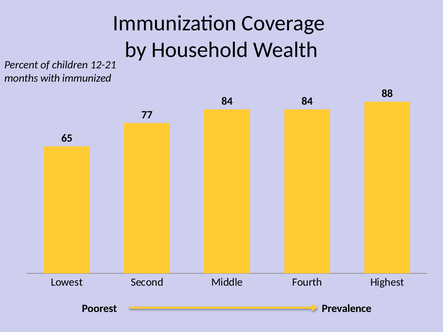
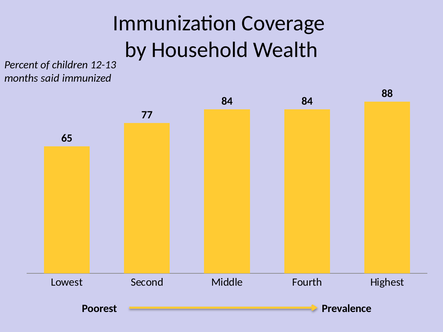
12-21: 12-21 -> 12-13
with: with -> said
